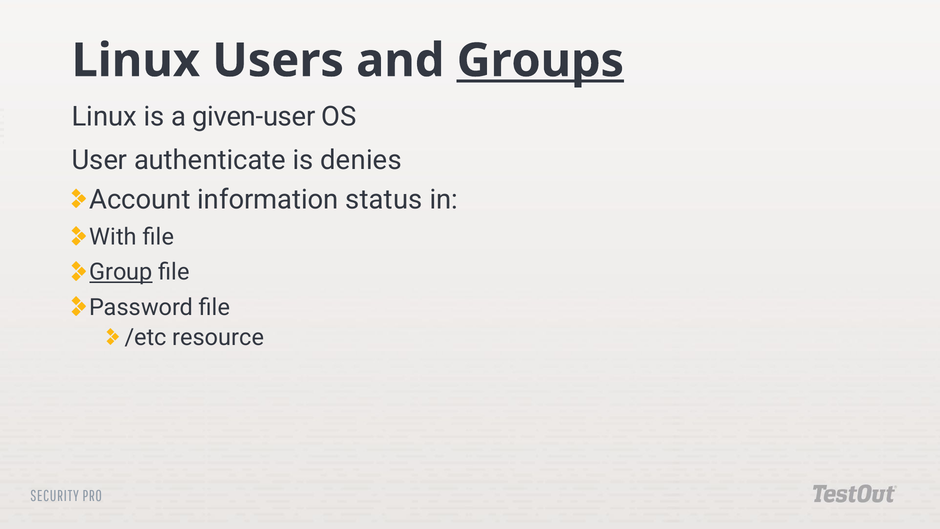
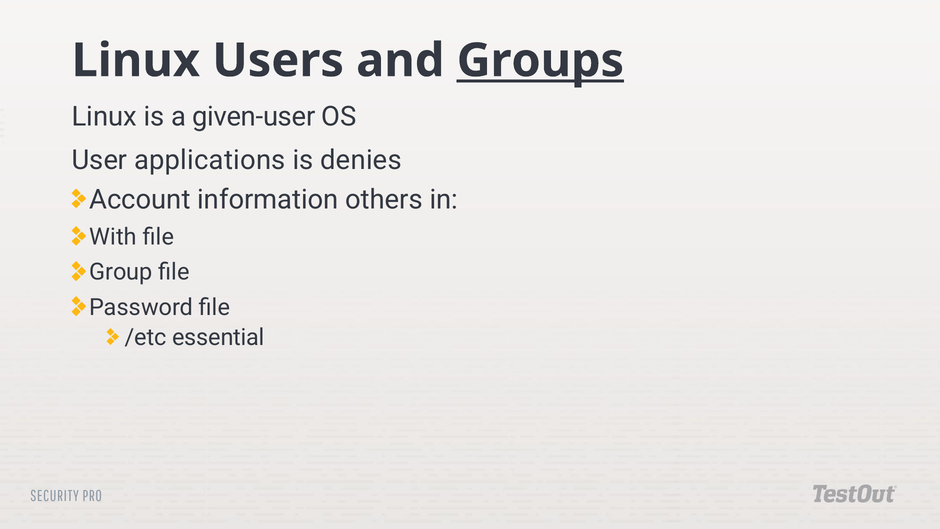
authenticate: authenticate -> applications
status: status -> others
Group underline: present -> none
resource: resource -> essential
